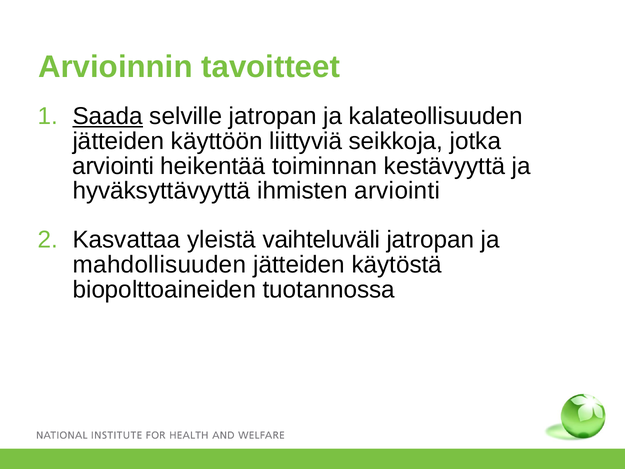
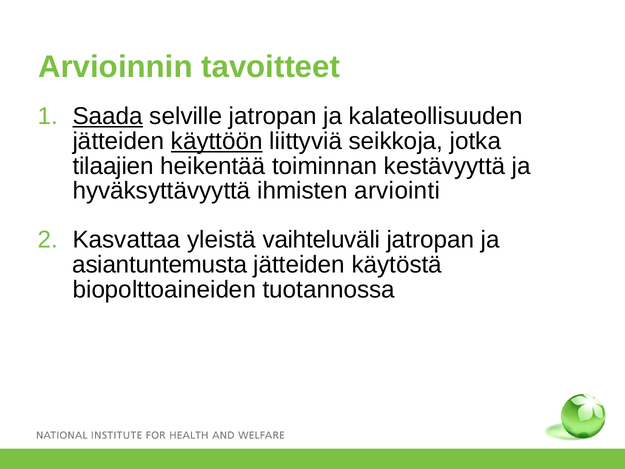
käyttöön underline: none -> present
arviointi at (113, 166): arviointi -> tilaajien
mahdollisuuden: mahdollisuuden -> asiantuntemusta
